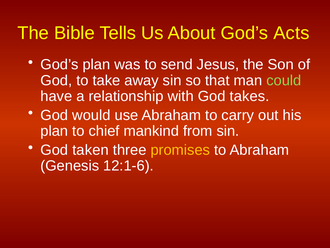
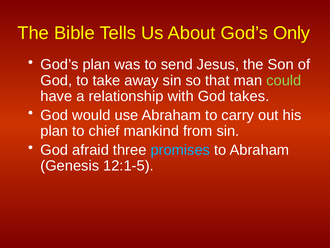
Acts: Acts -> Only
taken: taken -> afraid
promises colour: yellow -> light blue
12:1-6: 12:1-6 -> 12:1-5
